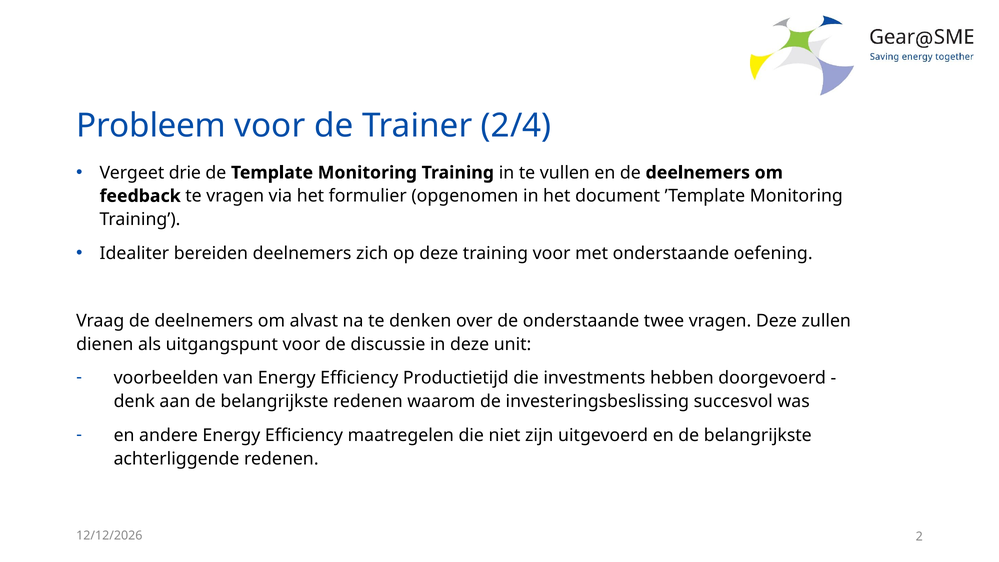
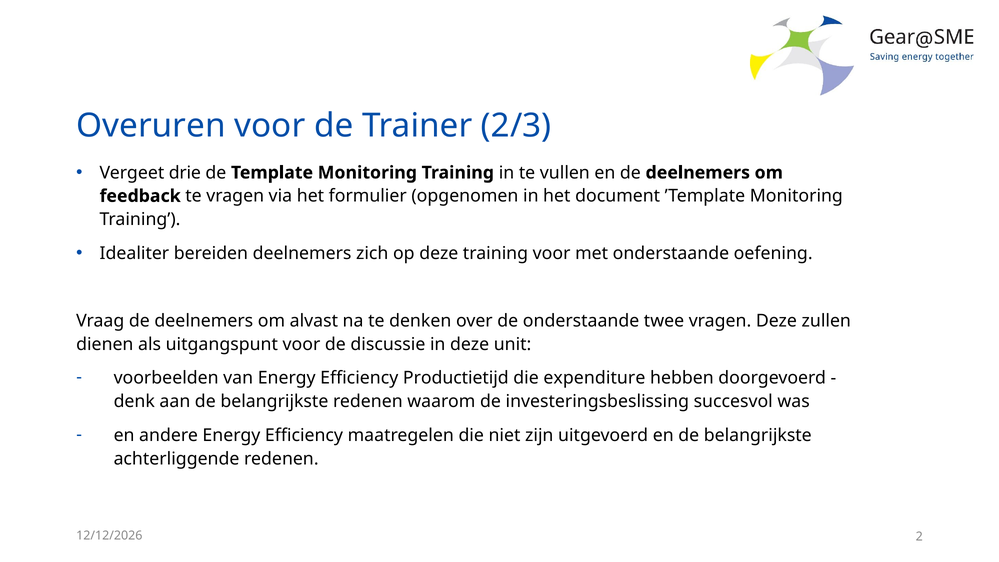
Probleem: Probleem -> Overuren
2/4: 2/4 -> 2/3
investments: investments -> expenditure
